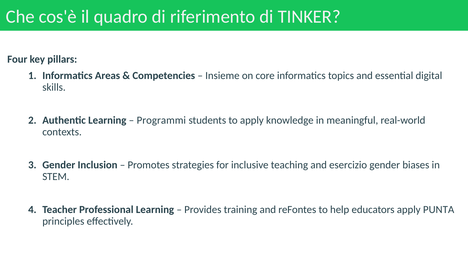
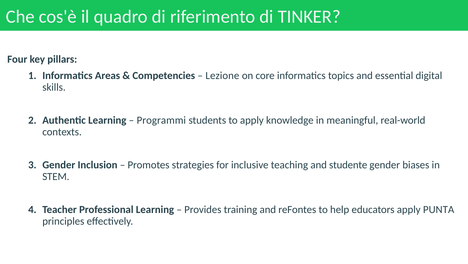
Insieme: Insieme -> Lezione
esercizio: esercizio -> studente
